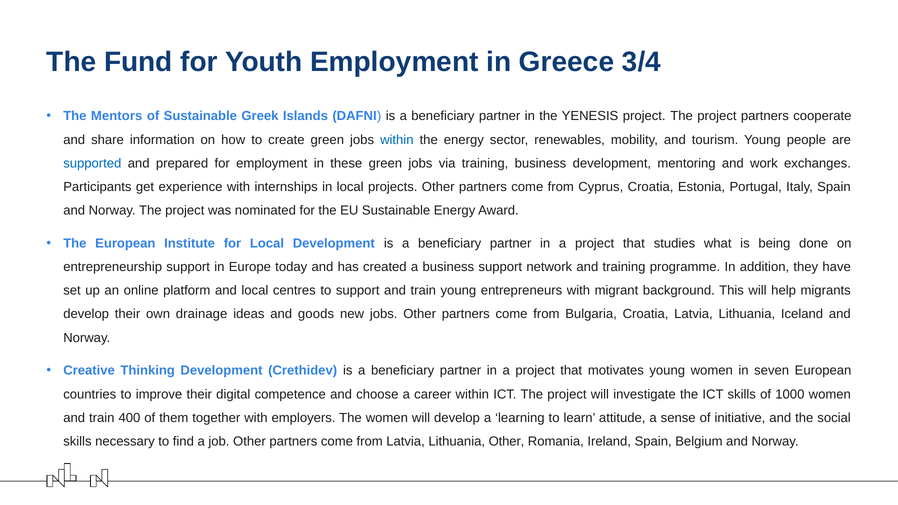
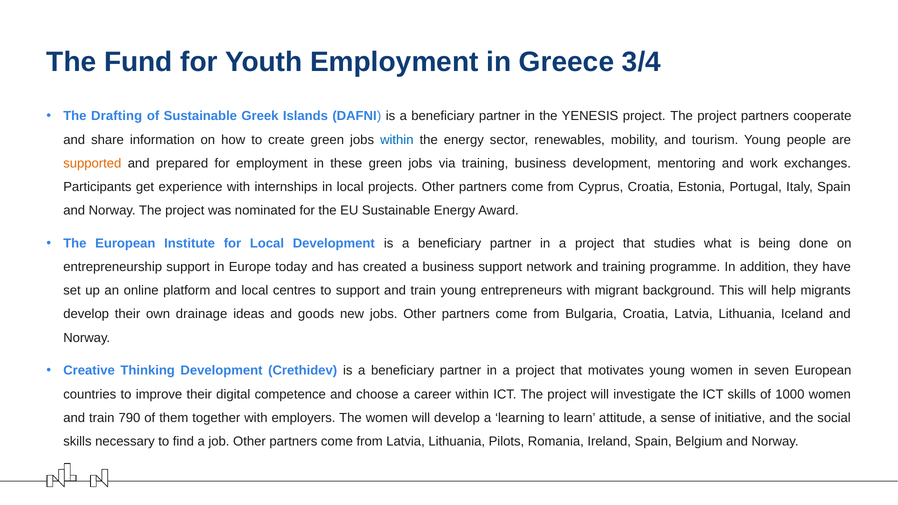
Mentors: Mentors -> Drafting
supported colour: blue -> orange
400: 400 -> 790
Lithuania Other: Other -> Pilots
